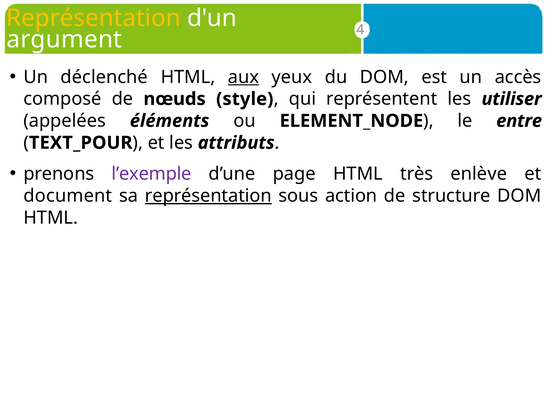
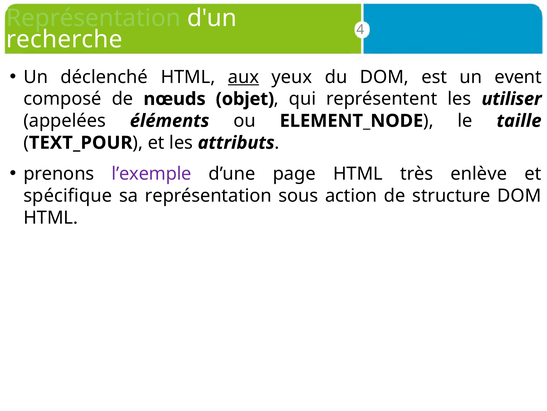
Représentation at (93, 18) colour: yellow -> light green
argument: argument -> recherche
accès: accès -> event
style: style -> objet
entre: entre -> taille
document: document -> spécifique
représentation at (208, 195) underline: present -> none
